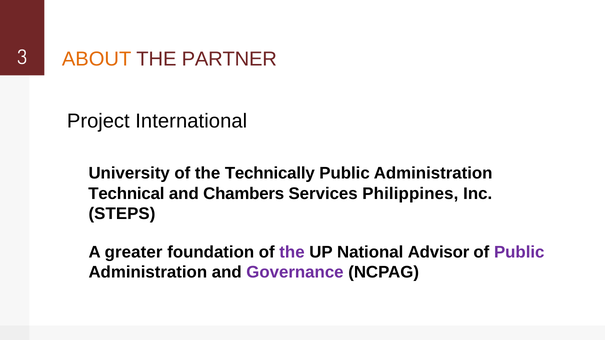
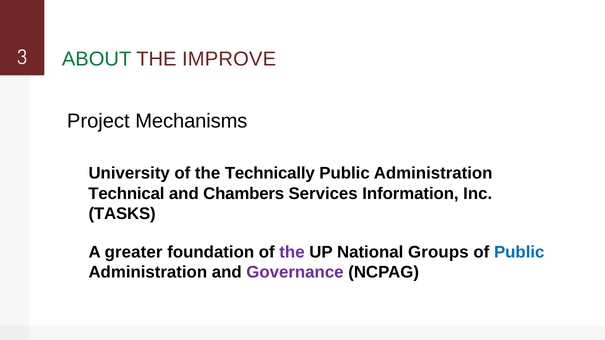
ABOUT colour: orange -> green
PARTNER: PARTNER -> IMPROVE
International: International -> Mechanisms
Philippines: Philippines -> Information
STEPS: STEPS -> TASKS
Advisor: Advisor -> Groups
Public at (519, 252) colour: purple -> blue
